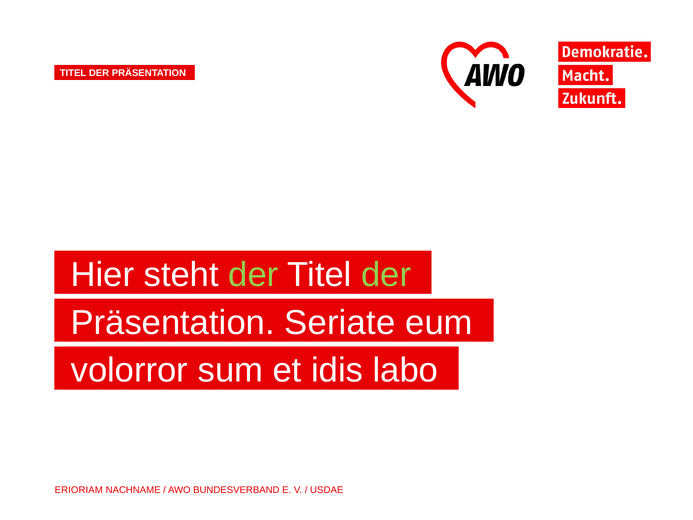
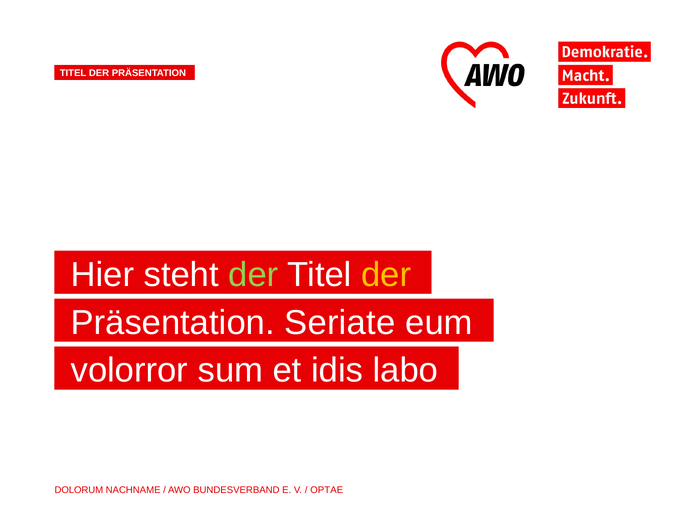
der at (386, 275) colour: light green -> yellow
ERIORIAM: ERIORIAM -> DOLORUM
USDAE: USDAE -> OPTAE
